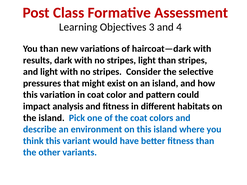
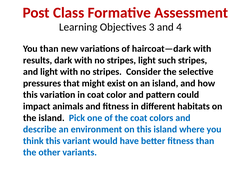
light than: than -> such
analysis: analysis -> animals
